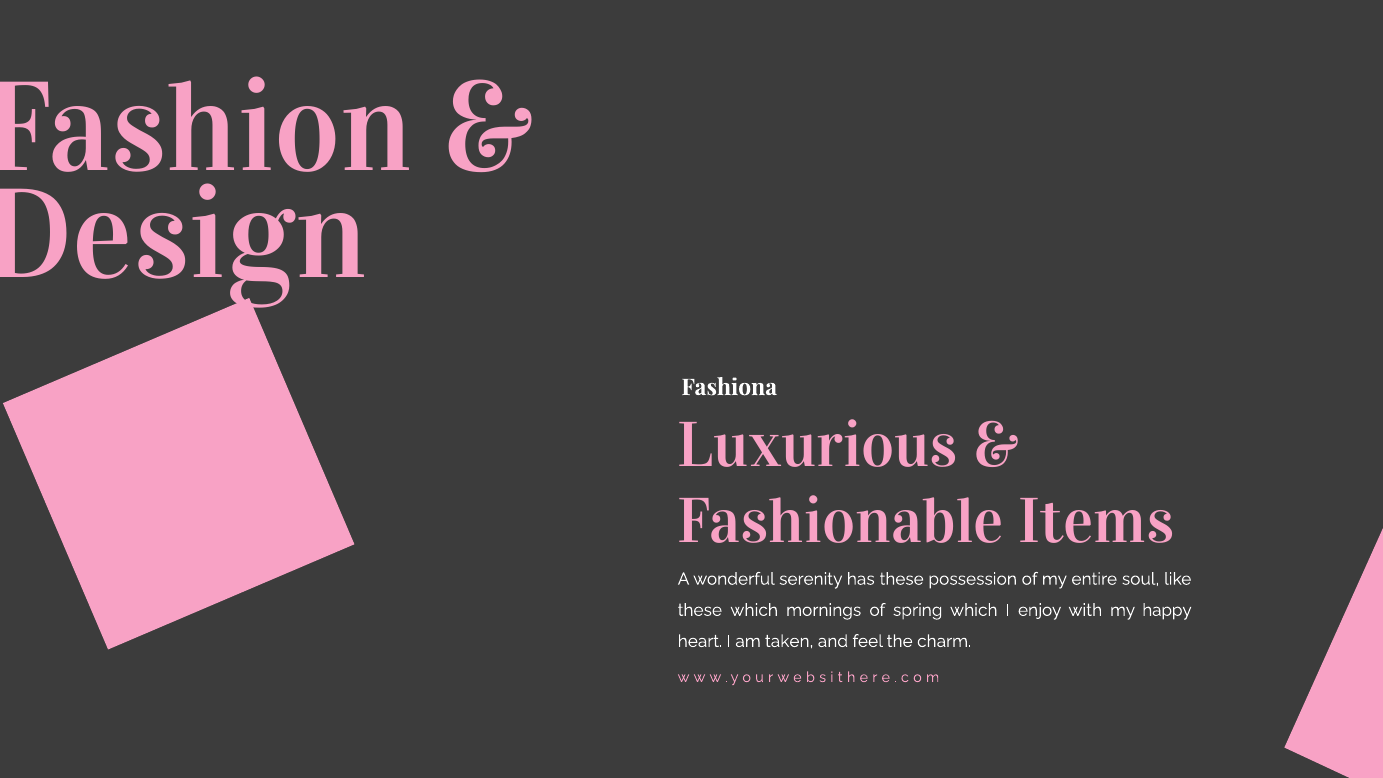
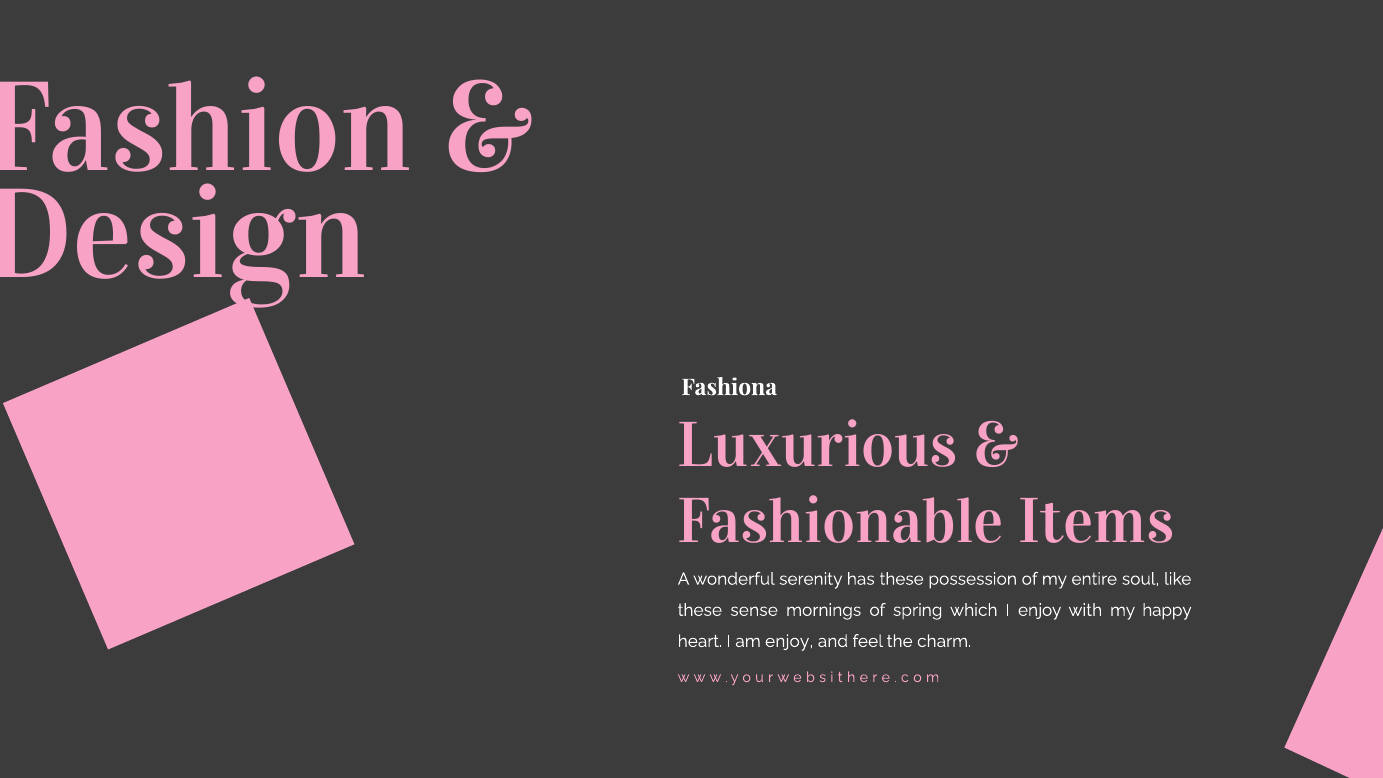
these which: which -> sense
am taken: taken -> enjoy
